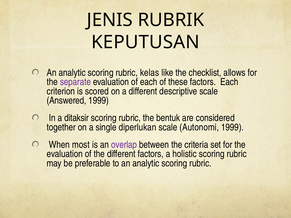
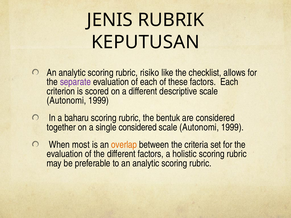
kelas: kelas -> risiko
Answered at (67, 101): Answered -> Autonomi
ditaksir: ditaksir -> baharu
single diperlukan: diperlukan -> considered
overlap colour: purple -> orange
